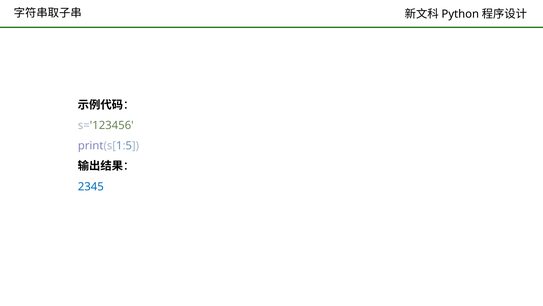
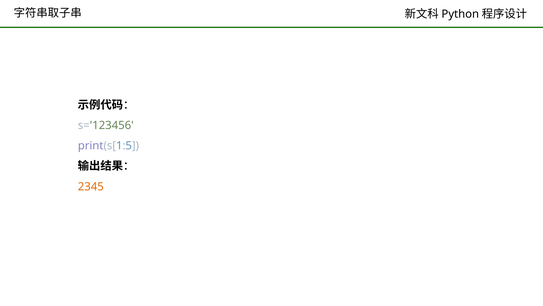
2345 colour: blue -> orange
